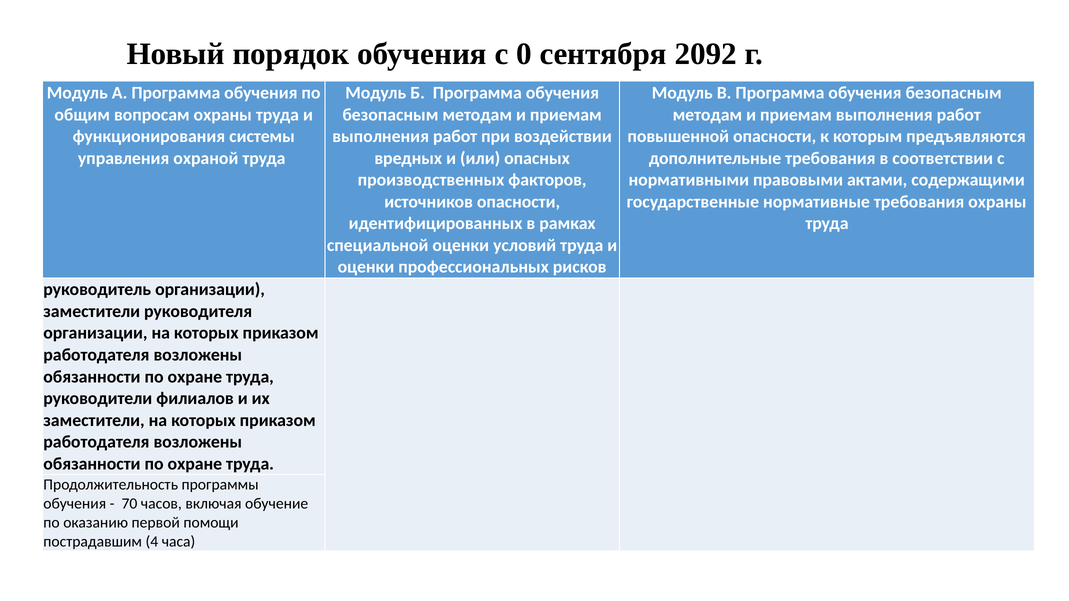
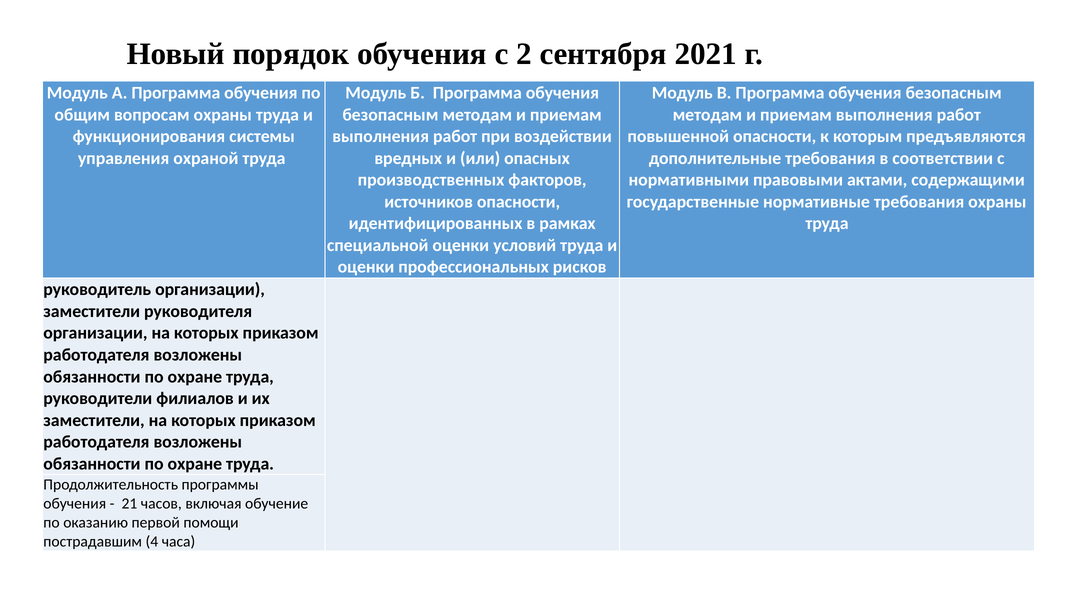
0: 0 -> 2
2092: 2092 -> 2021
70: 70 -> 21
